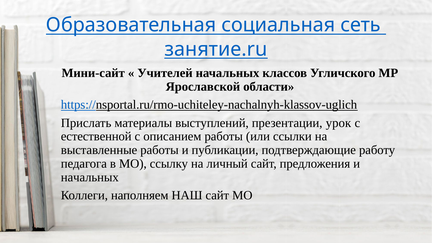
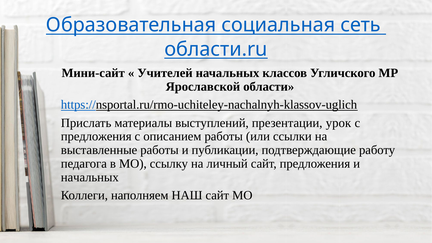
занятие.ru: занятие.ru -> области.ru
естественной at (96, 136): естественной -> предложения
